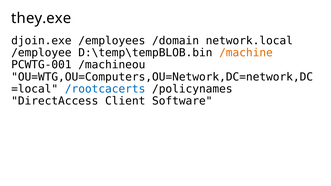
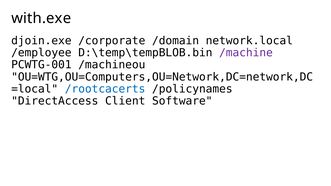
they.exe: they.exe -> with.exe
/employees: /employees -> /corporate
/machine colour: orange -> purple
